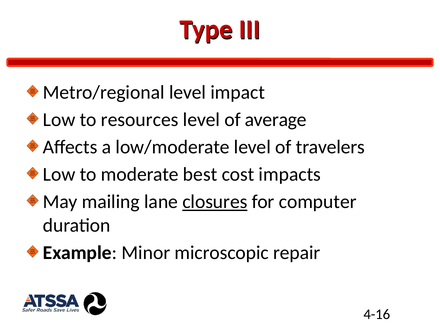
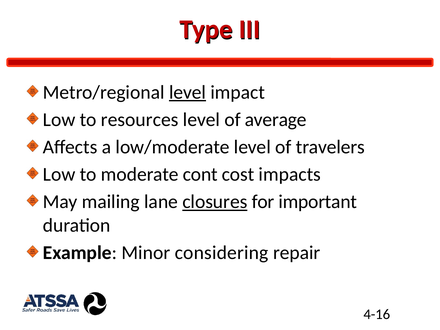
level at (188, 92) underline: none -> present
best: best -> cont
computer: computer -> important
microscopic: microscopic -> considering
